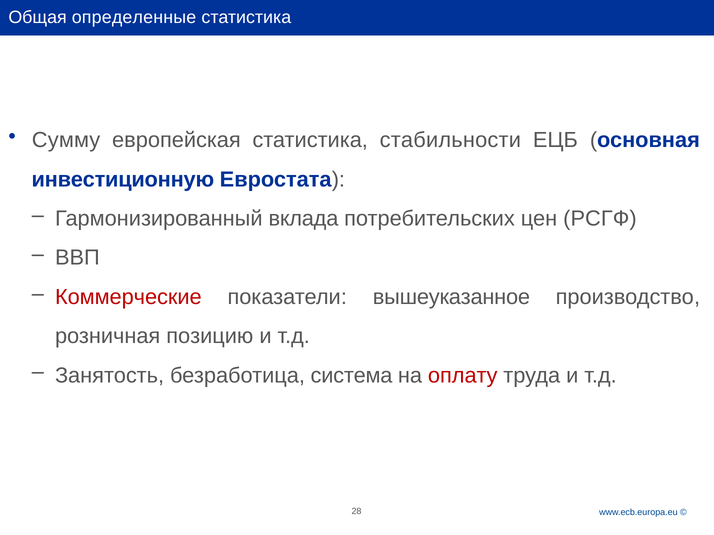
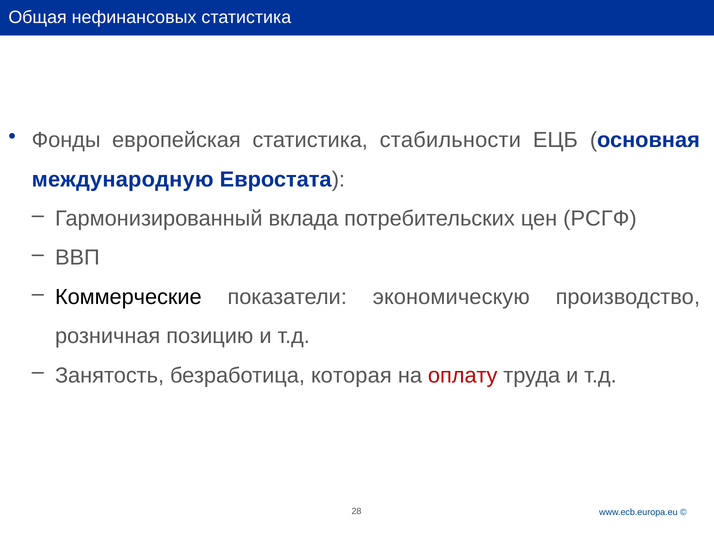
определенные: определенные -> нефинансовых
Сумму: Сумму -> Фонды
инвестиционную: инвестиционную -> международную
Коммерческие colour: red -> black
вышеуказанное: вышеуказанное -> экономическую
система: система -> которая
